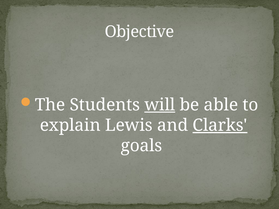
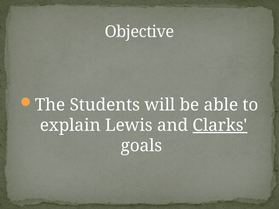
will underline: present -> none
